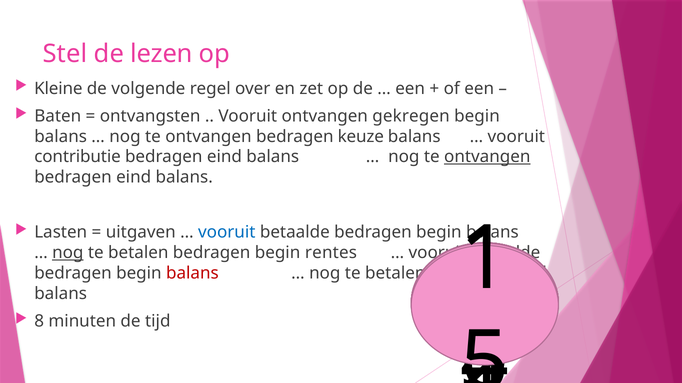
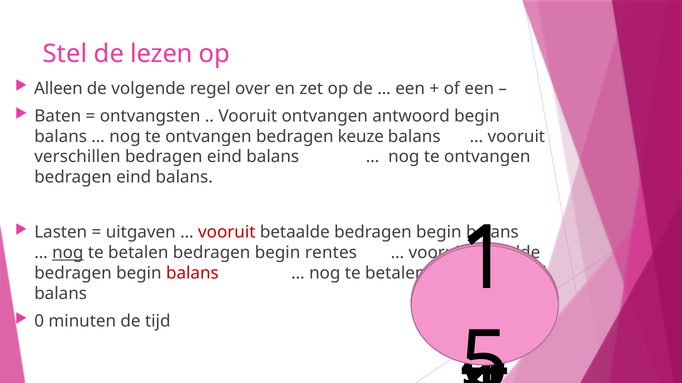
Kleine: Kleine -> Alleen
gekregen: gekregen -> antwoord
contributie: contributie -> verschillen
ontvangen at (487, 157) underline: present -> none
vooruit at (227, 233) colour: blue -> red
8 at (39, 322): 8 -> 0
